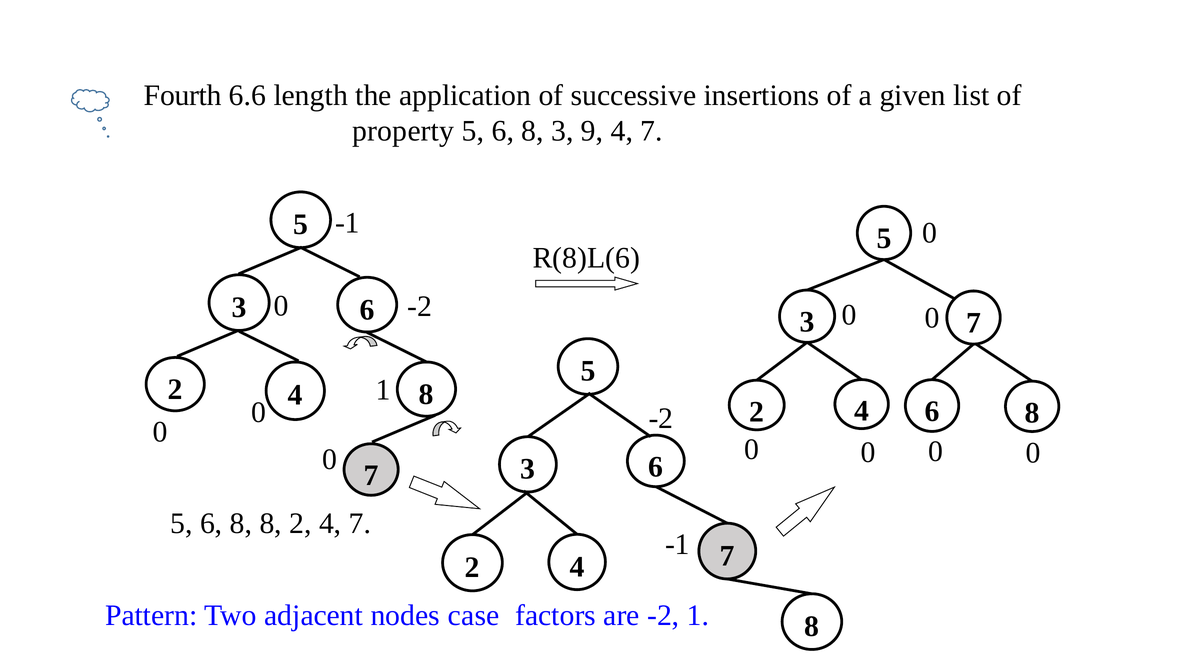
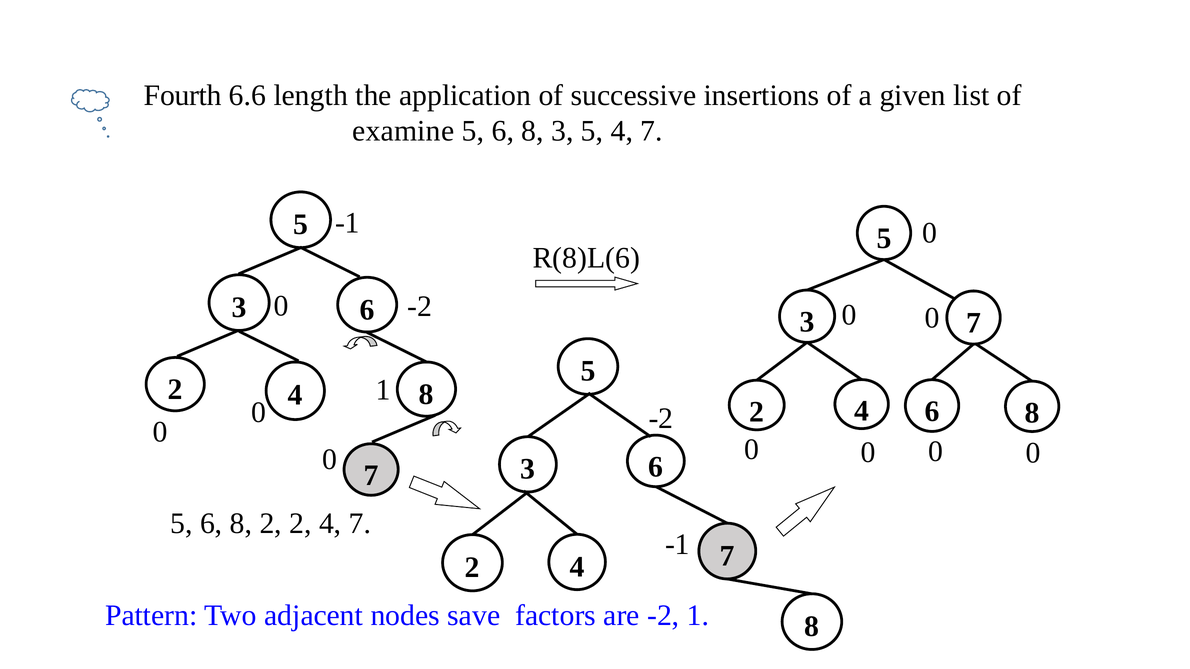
property: property -> examine
3 9: 9 -> 5
8 8: 8 -> 2
case: case -> save
